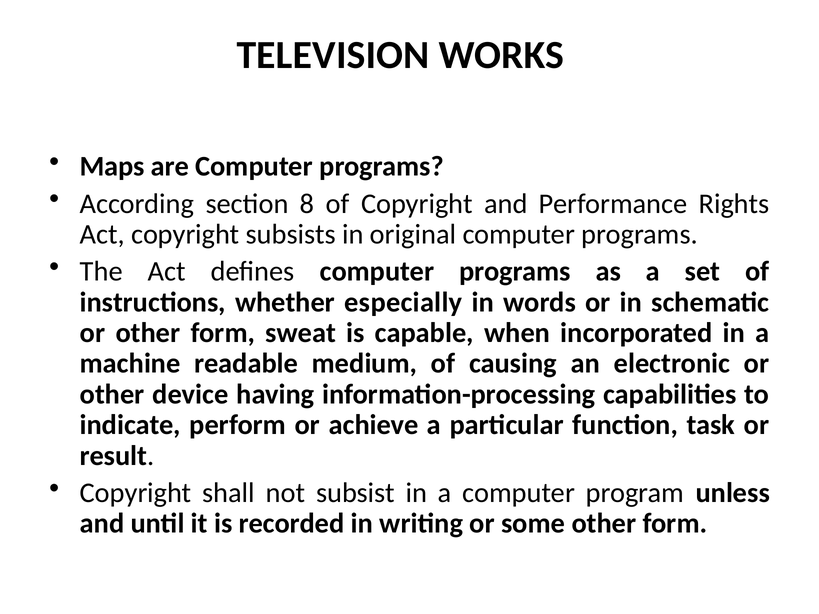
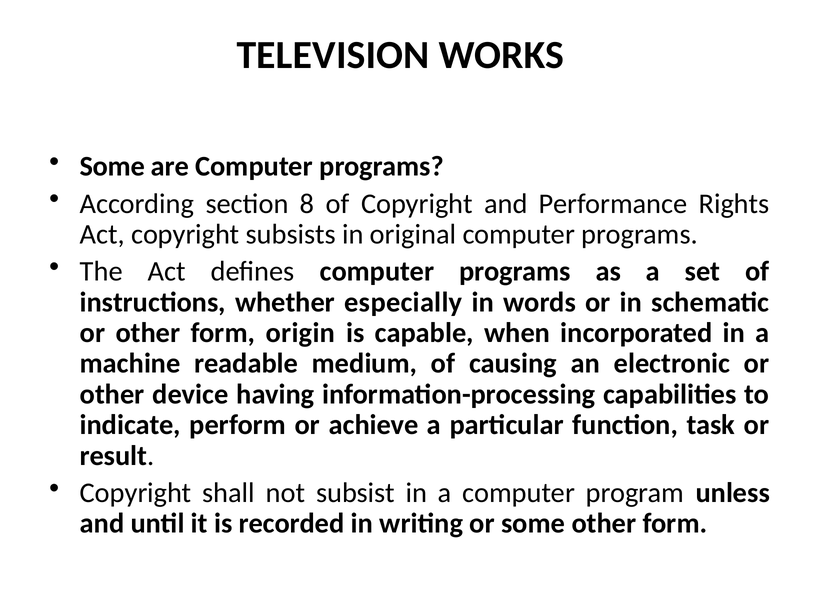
Maps at (112, 166): Maps -> Some
sweat: sweat -> origin
